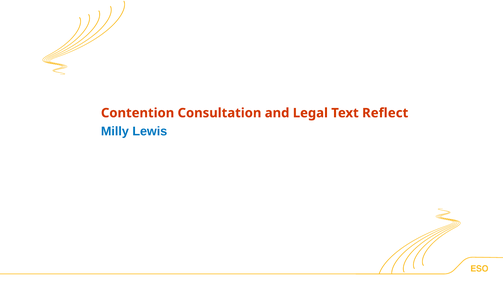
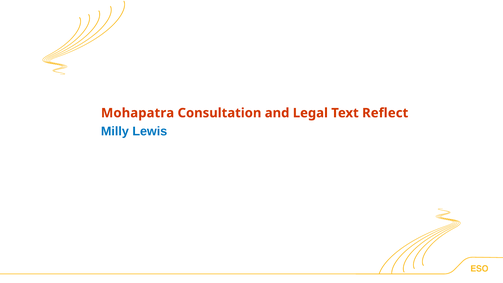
Contention: Contention -> Mohapatra
